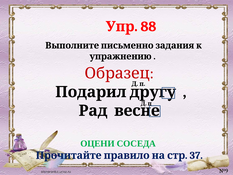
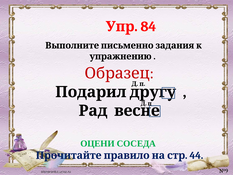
88: 88 -> 84
37: 37 -> 44
